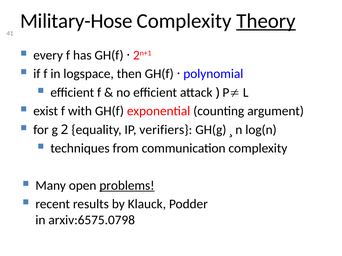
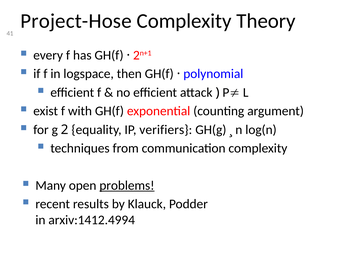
Military-Hose: Military-Hose -> Project-Hose
Theory underline: present -> none
arxiv:6575.0798: arxiv:6575.0798 -> arxiv:1412.4994
